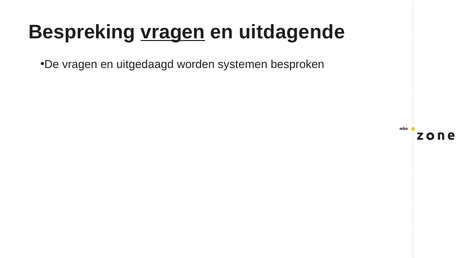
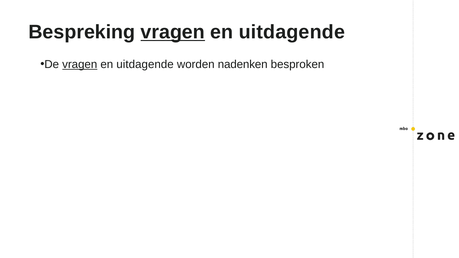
vragen at (80, 64) underline: none -> present
uitgedaagd at (145, 64): uitgedaagd -> uitdagende
systemen: systemen -> nadenken
